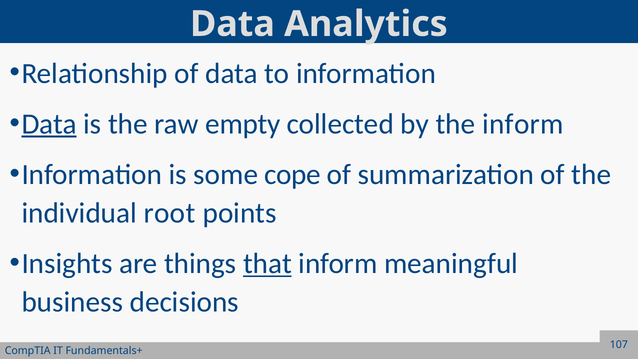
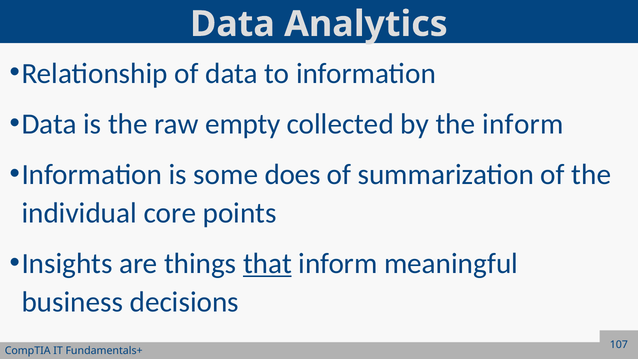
Data at (49, 124) underline: present -> none
cope: cope -> does
root: root -> core
